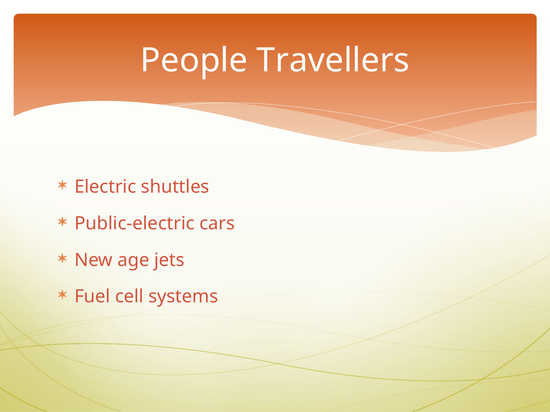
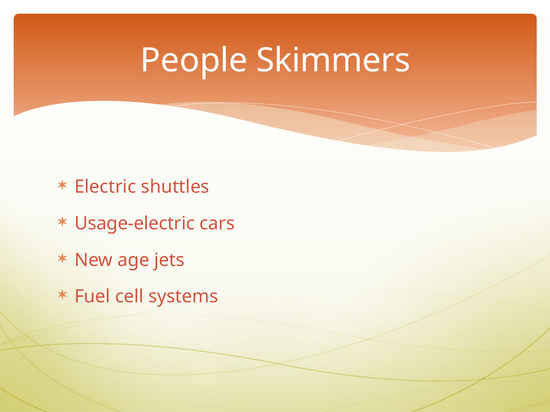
Travellers: Travellers -> Skimmers
Public-electric: Public-electric -> Usage-electric
